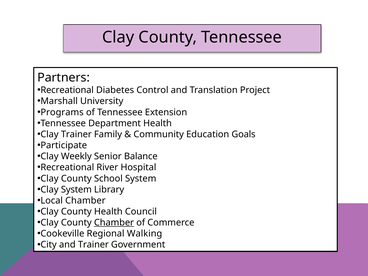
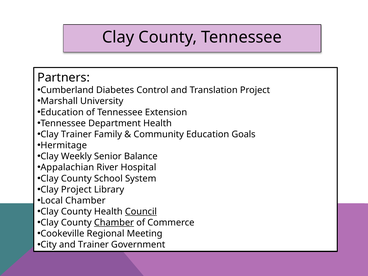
Recreational at (67, 90): Recreational -> Cumberland
Programs at (62, 112): Programs -> Education
Participate: Participate -> Hermitage
Recreational at (67, 167): Recreational -> Appalachian
Clay System: System -> Project
Council underline: none -> present
Walking: Walking -> Meeting
